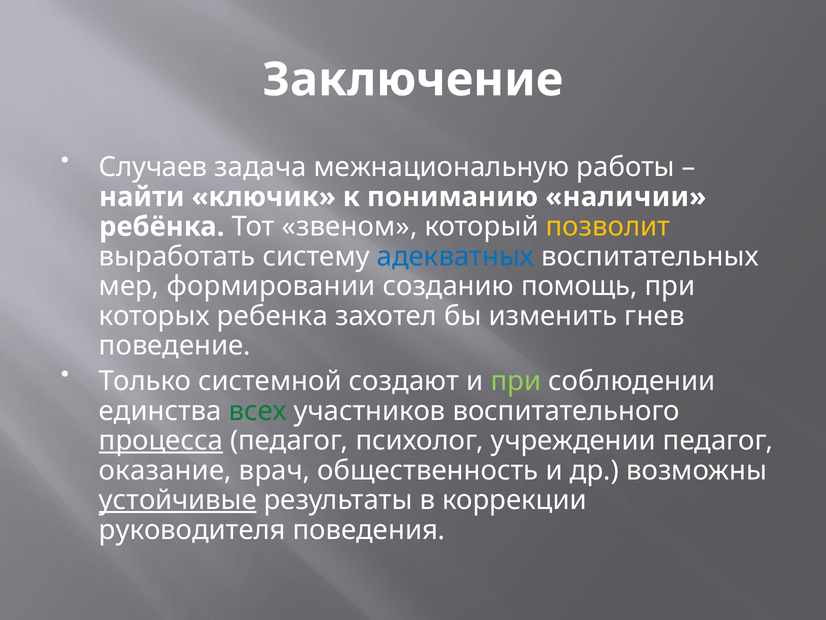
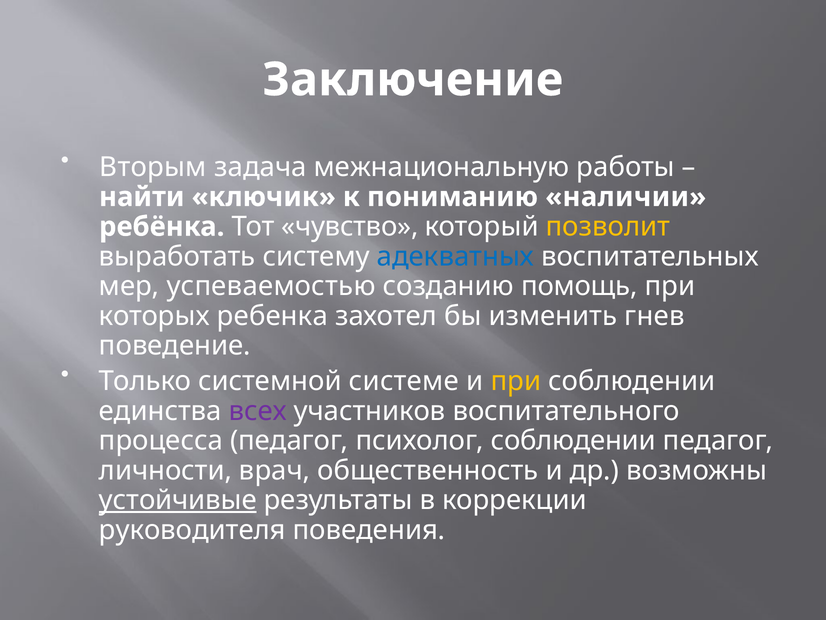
Случаев: Случаев -> Вторым
звеном: звеном -> чувство
формировании: формировании -> успеваемостью
создают: создают -> системе
при at (516, 381) colour: light green -> yellow
всех colour: green -> purple
процесса underline: present -> none
психолог учреждении: учреждении -> соблюдении
оказание: оказание -> личности
